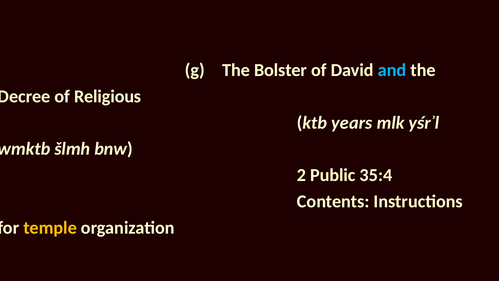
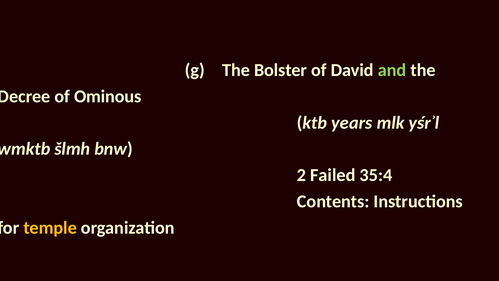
and colour: light blue -> light green
Religious: Religious -> Ominous
Public: Public -> Failed
